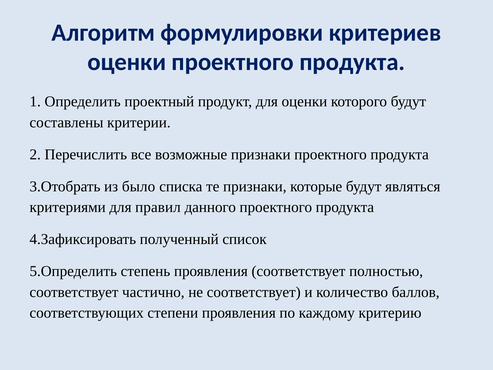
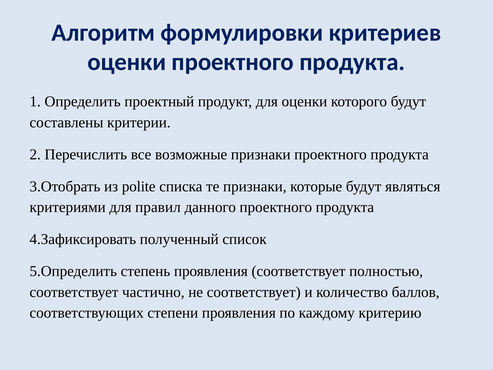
было: было -> polite
